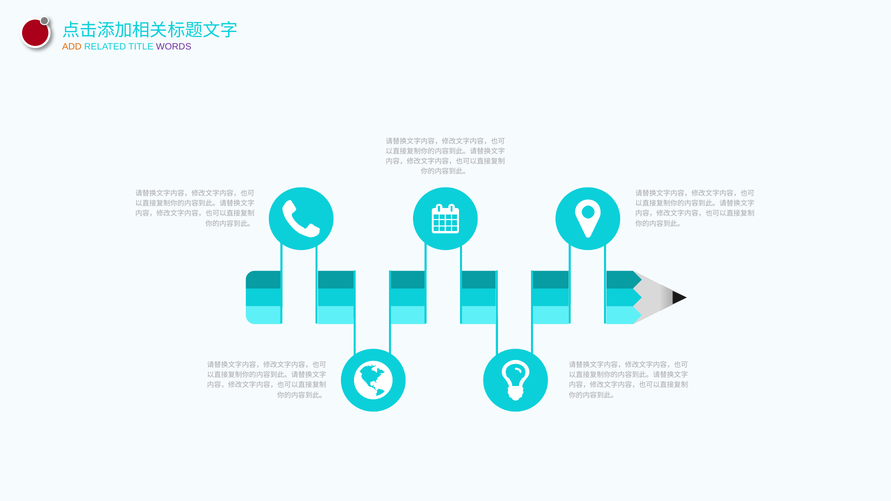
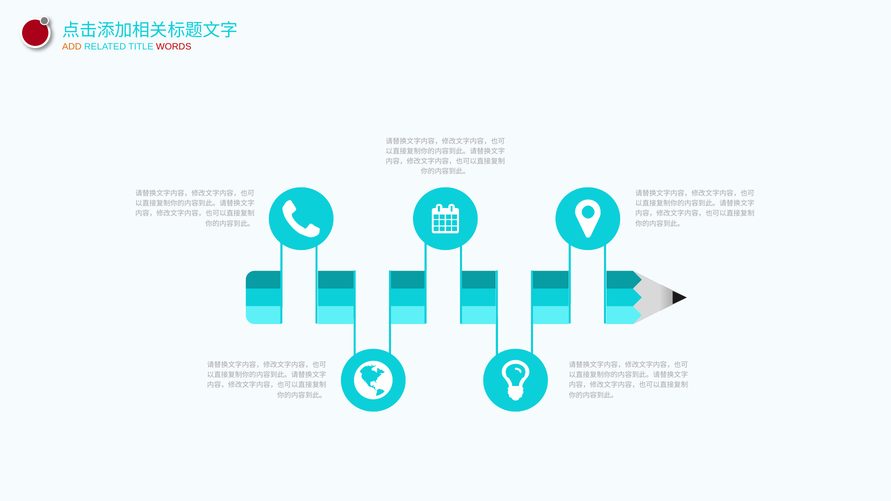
WORDS colour: purple -> red
